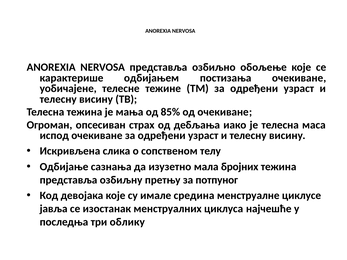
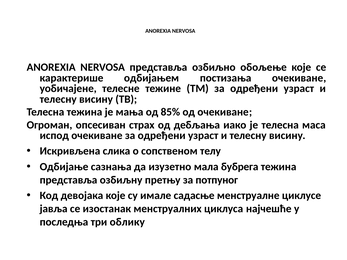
бројних: бројних -> бубрега
средина: средина -> садасње
